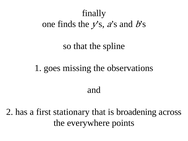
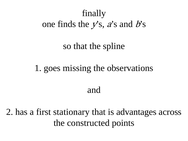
broadening: broadening -> advantages
everywhere: everywhere -> constructed
